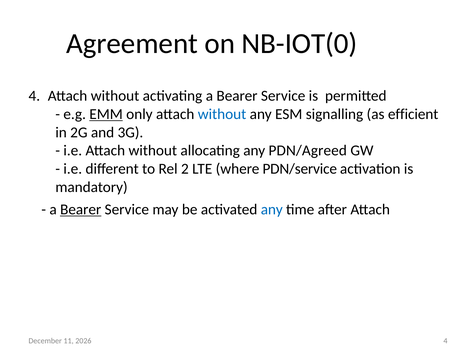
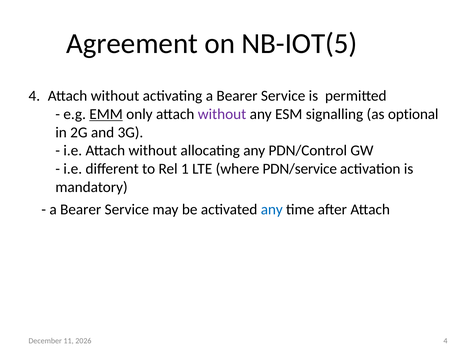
NB-IOT(0: NB-IOT(0 -> NB-IOT(5
without at (222, 114) colour: blue -> purple
efficient: efficient -> optional
PDN/Agreed: PDN/Agreed -> PDN/Control
2: 2 -> 1
Bearer at (81, 210) underline: present -> none
